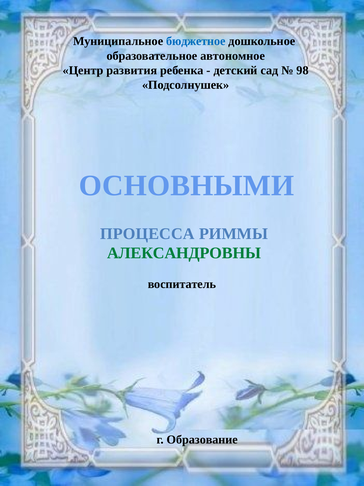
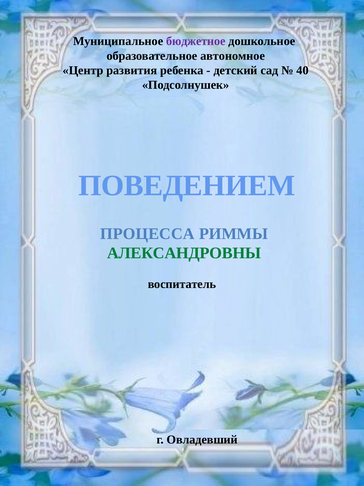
бюджетное colour: blue -> purple
98: 98 -> 40
ОСНОВНЫМИ: ОСНОВНЫМИ -> ПОВЕДЕНИЕМ
Образование: Образование -> Овладевший
